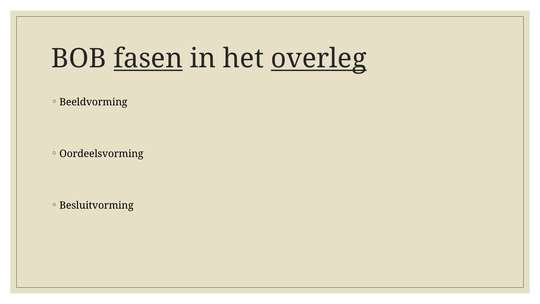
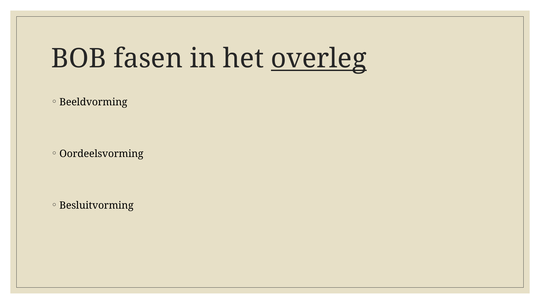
fasen underline: present -> none
